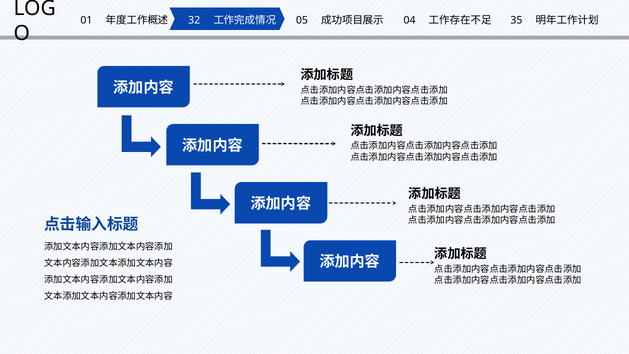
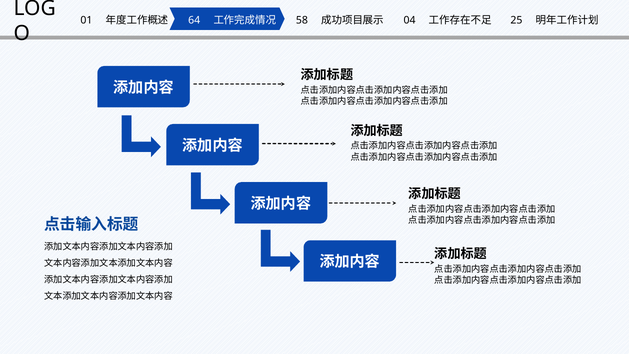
32: 32 -> 64
05: 05 -> 58
35: 35 -> 25
